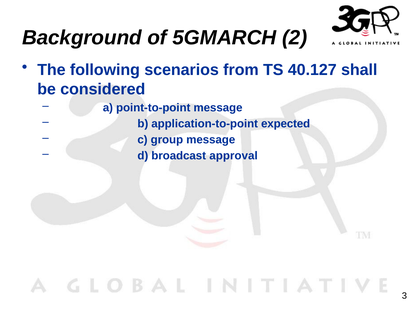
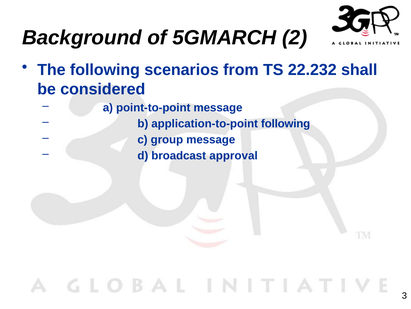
40.127: 40.127 -> 22.232
application-to-point expected: expected -> following
